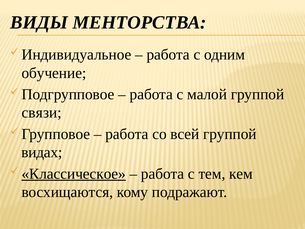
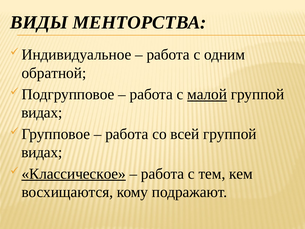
обучение: обучение -> обратной
малой underline: none -> present
связи at (42, 113): связи -> видах
